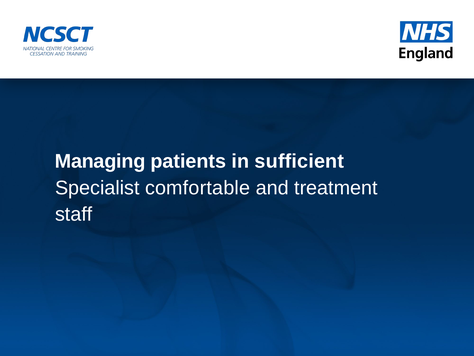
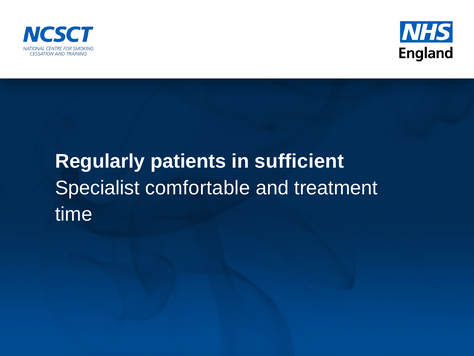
Managing: Managing -> Regularly
staff: staff -> time
